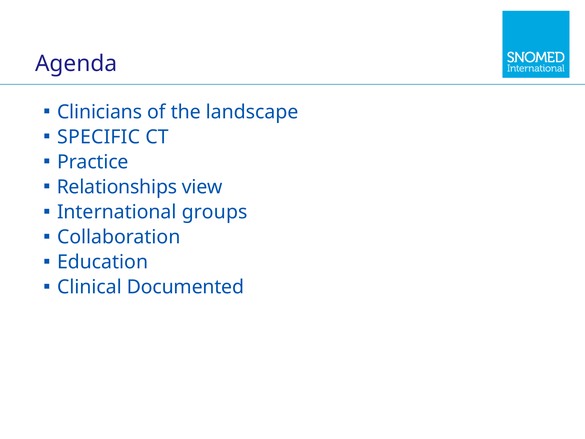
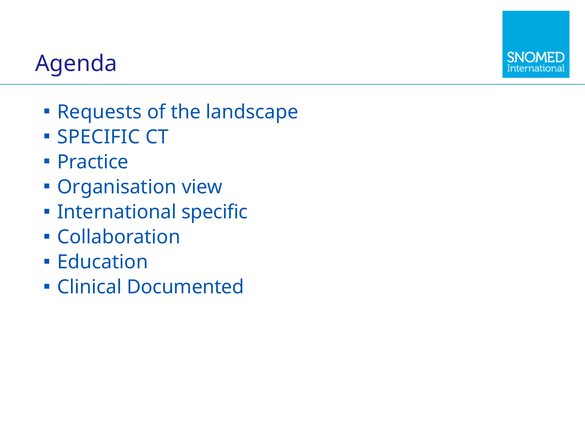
Clinicians: Clinicians -> Requests
Relationships: Relationships -> Organisation
International groups: groups -> specific
